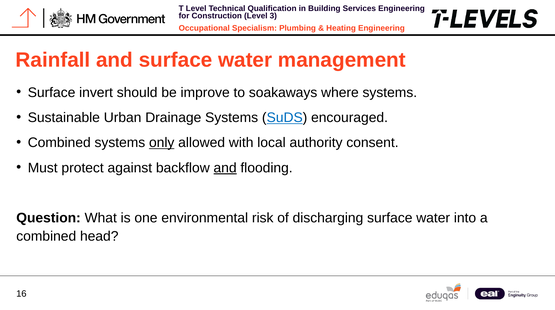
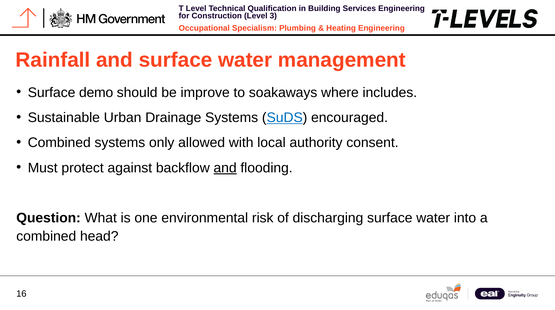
invert: invert -> demo
where systems: systems -> includes
only underline: present -> none
